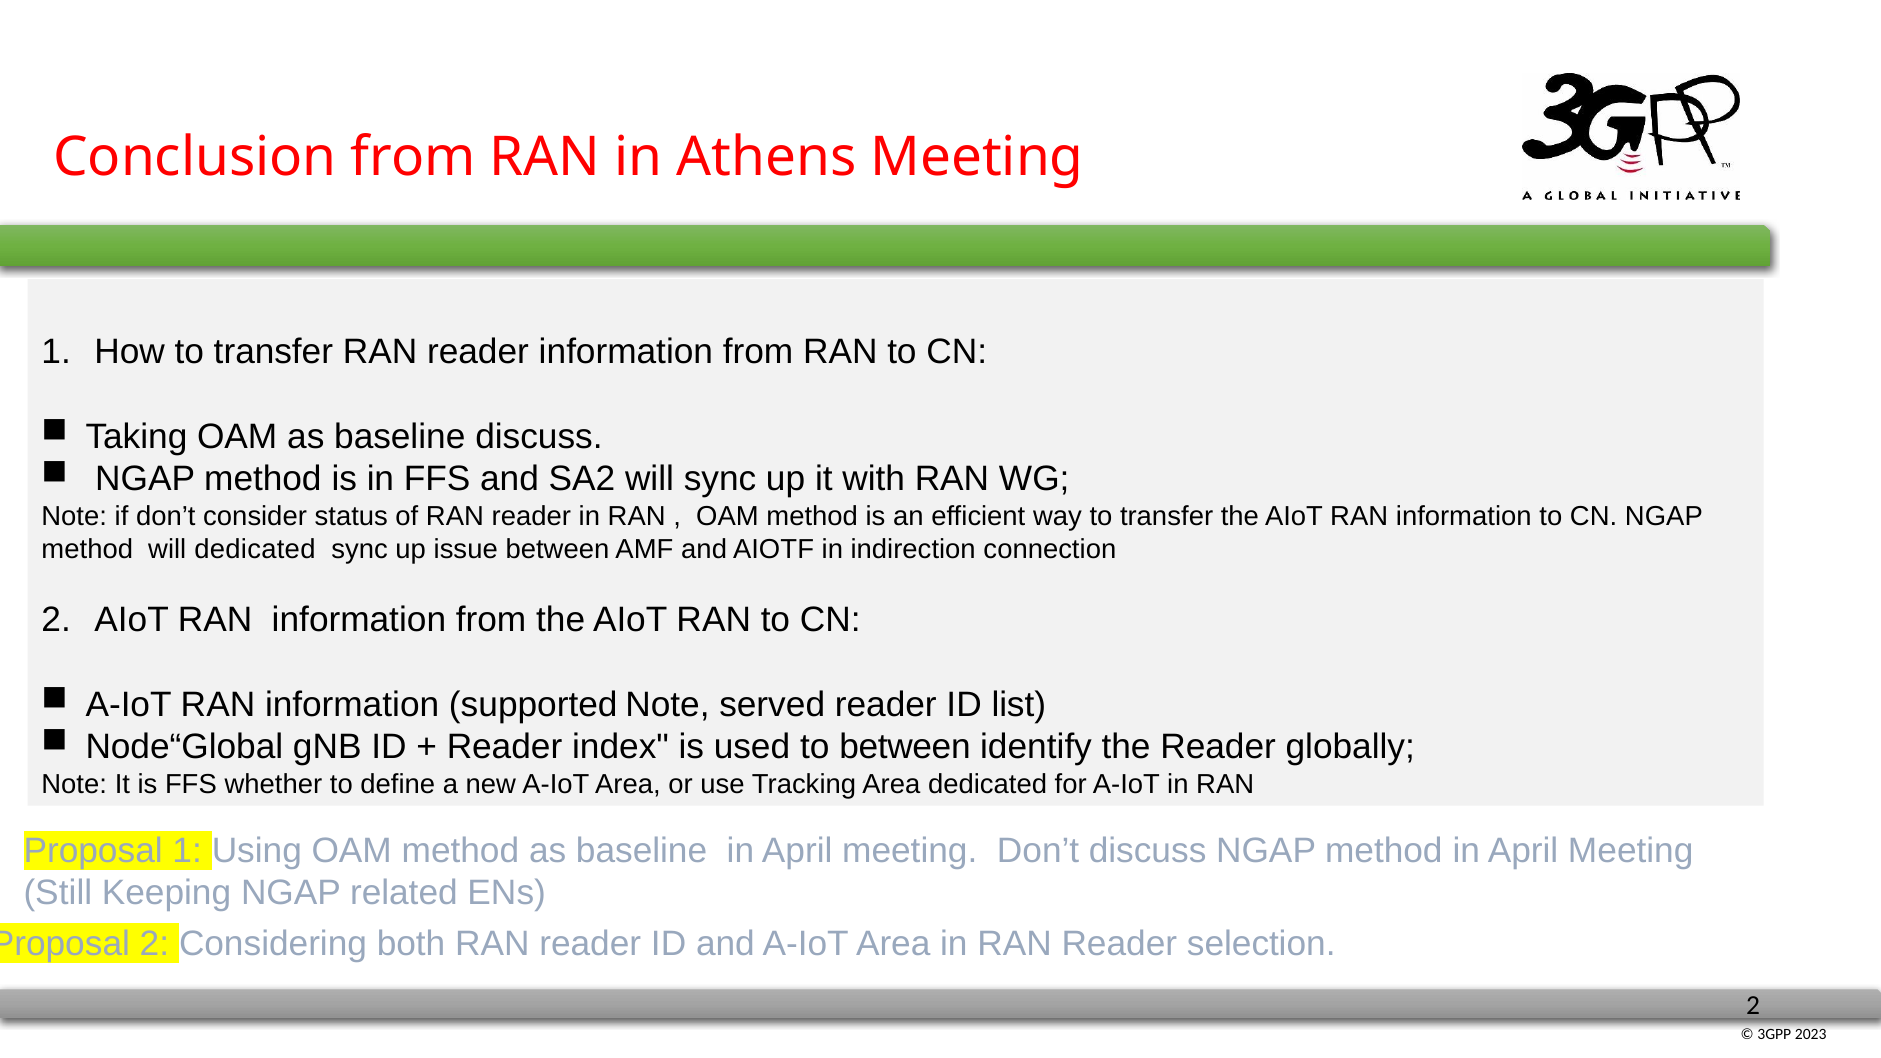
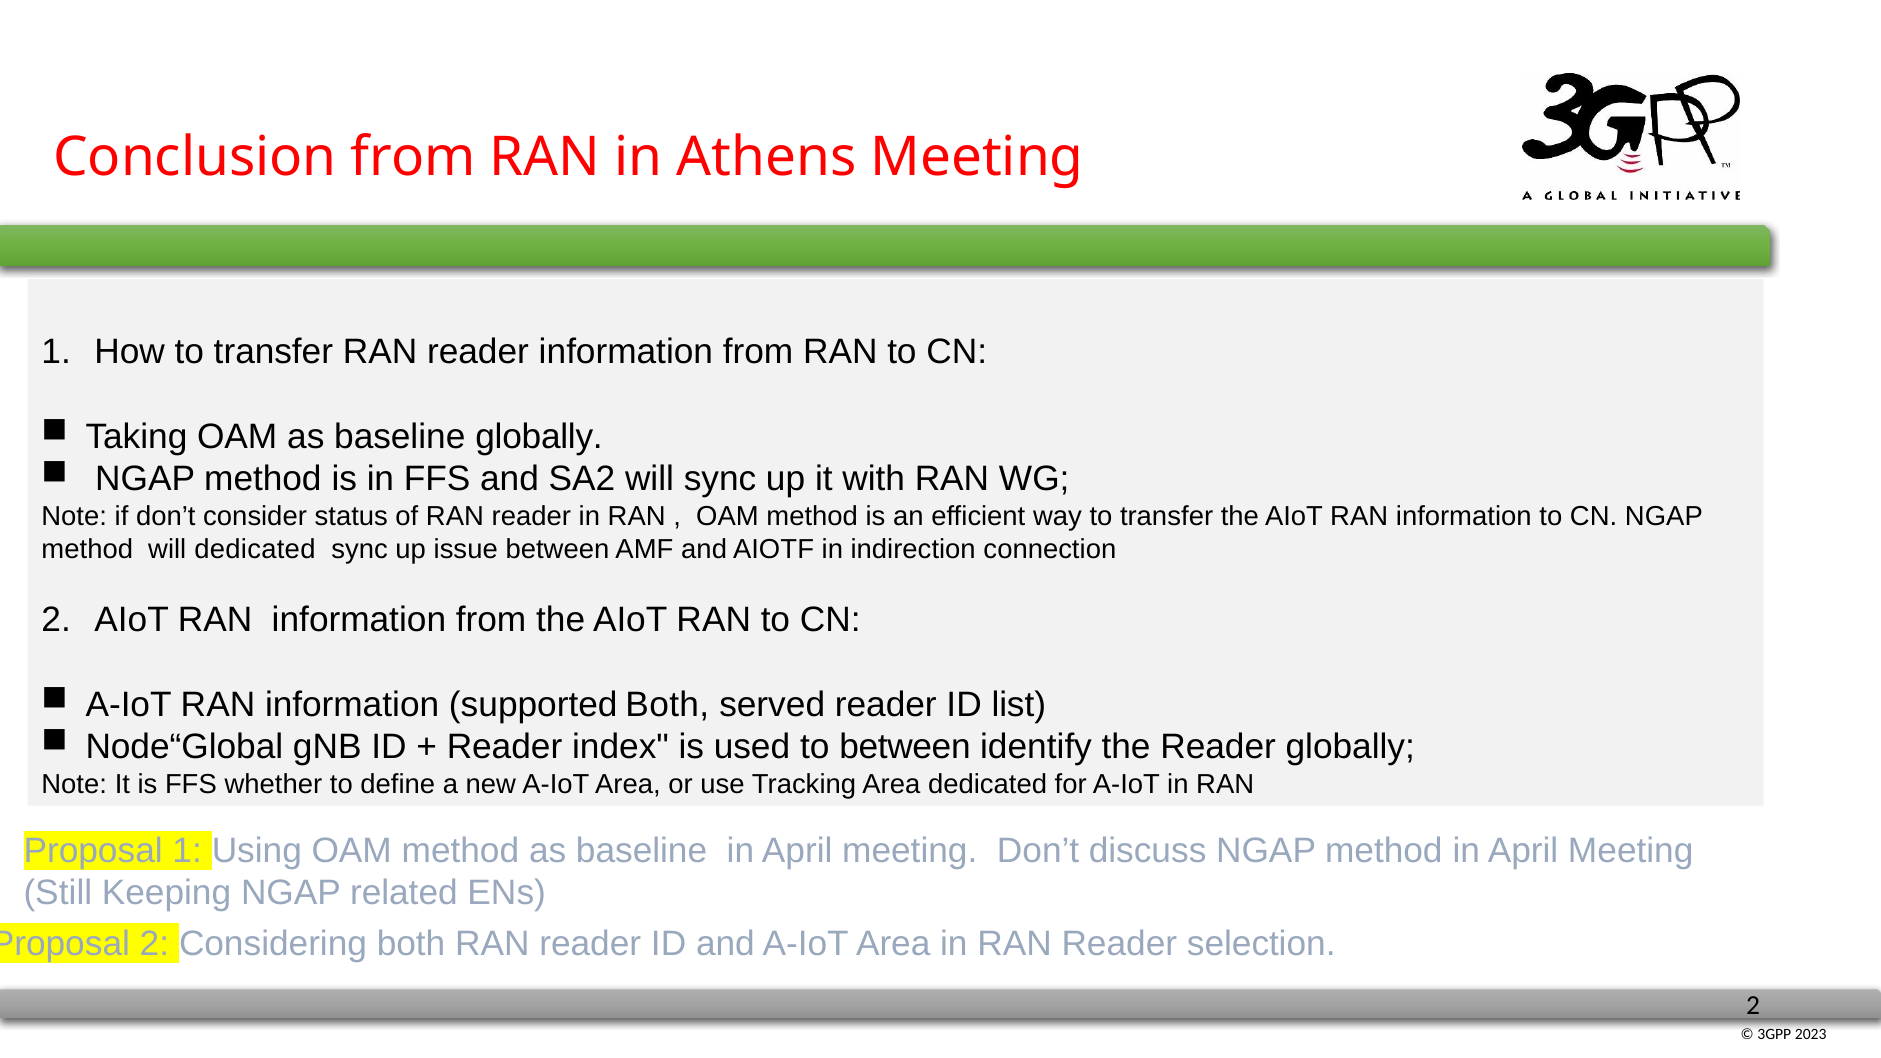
baseline discuss: discuss -> globally
supported Note: Note -> Both
